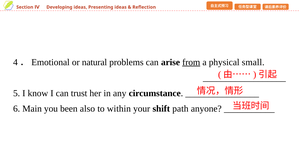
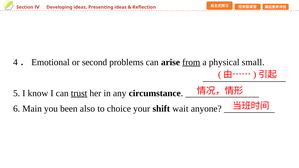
natural: natural -> second
trust underline: none -> present
within: within -> choice
path: path -> wait
